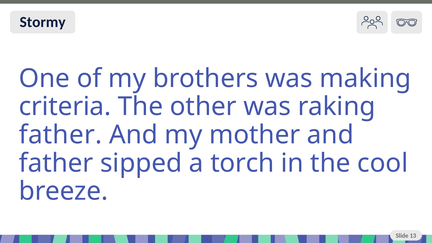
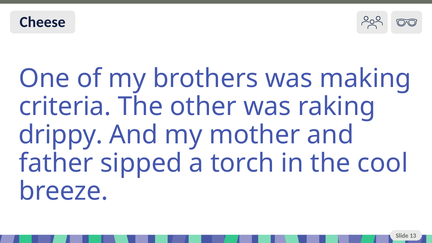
Stormy: Stormy -> Cheese
father at (60, 135): father -> drippy
